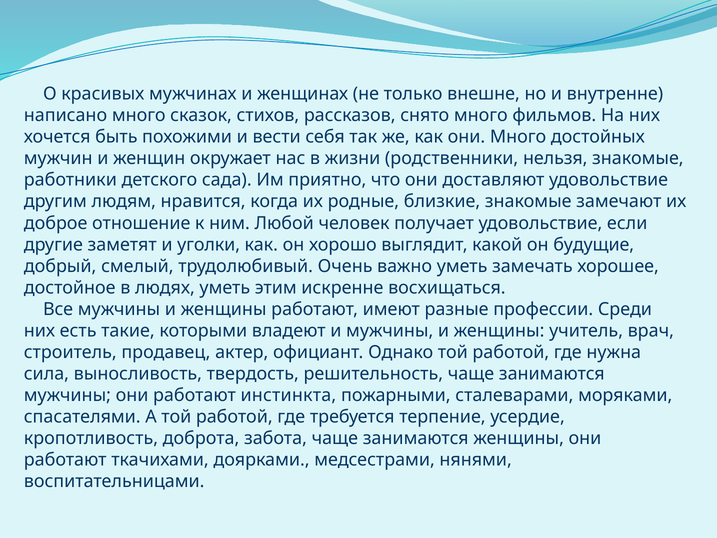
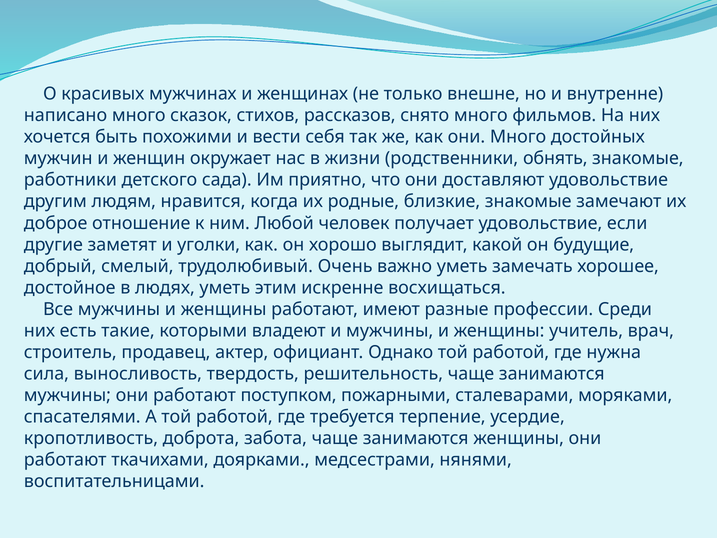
нельзя: нельзя -> обнять
инстинкта: инстинкта -> поступком
